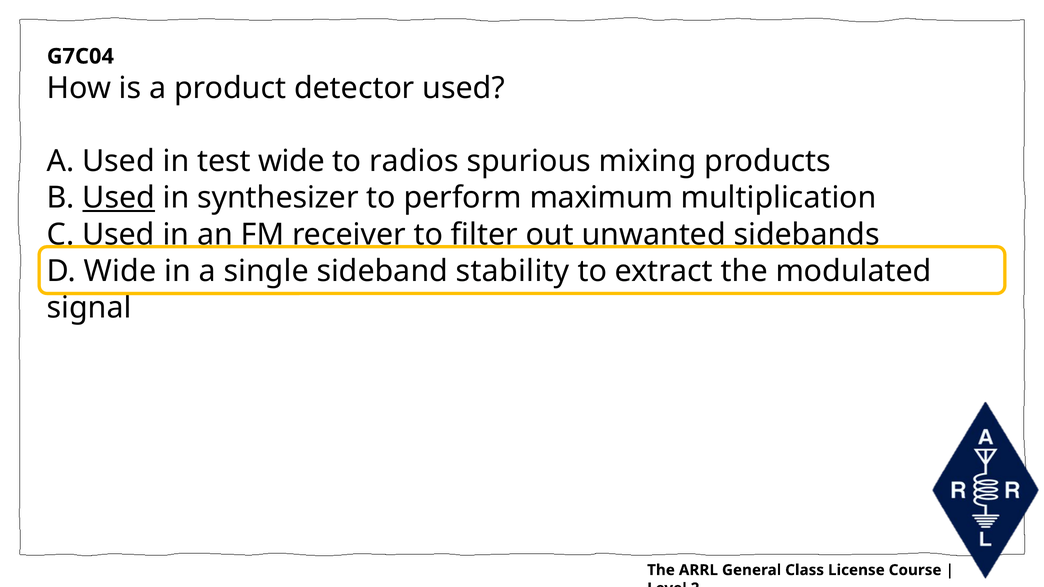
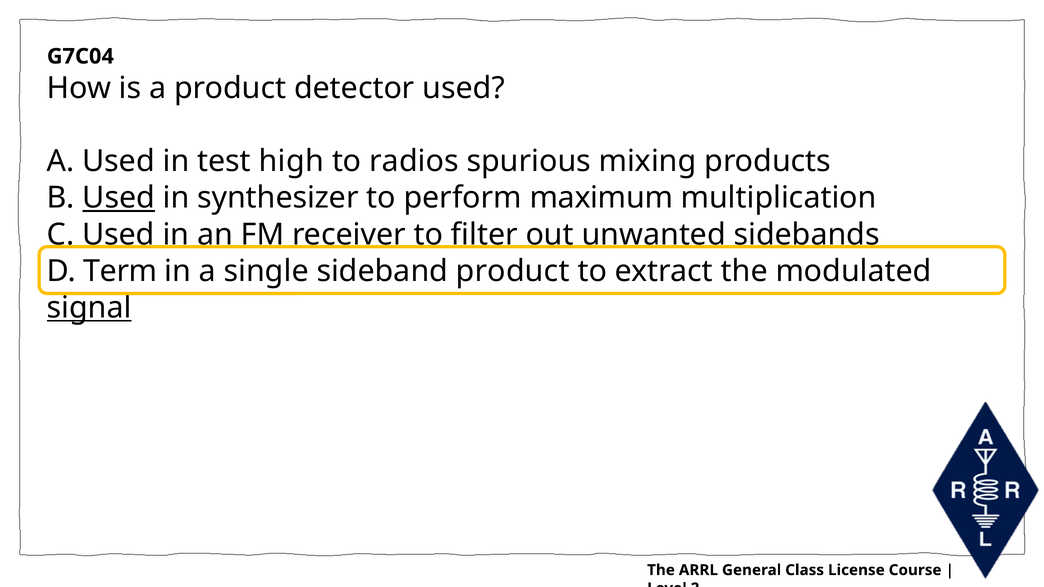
test wide: wide -> high
D Wide: Wide -> Term
sideband stability: stability -> product
signal underline: none -> present
